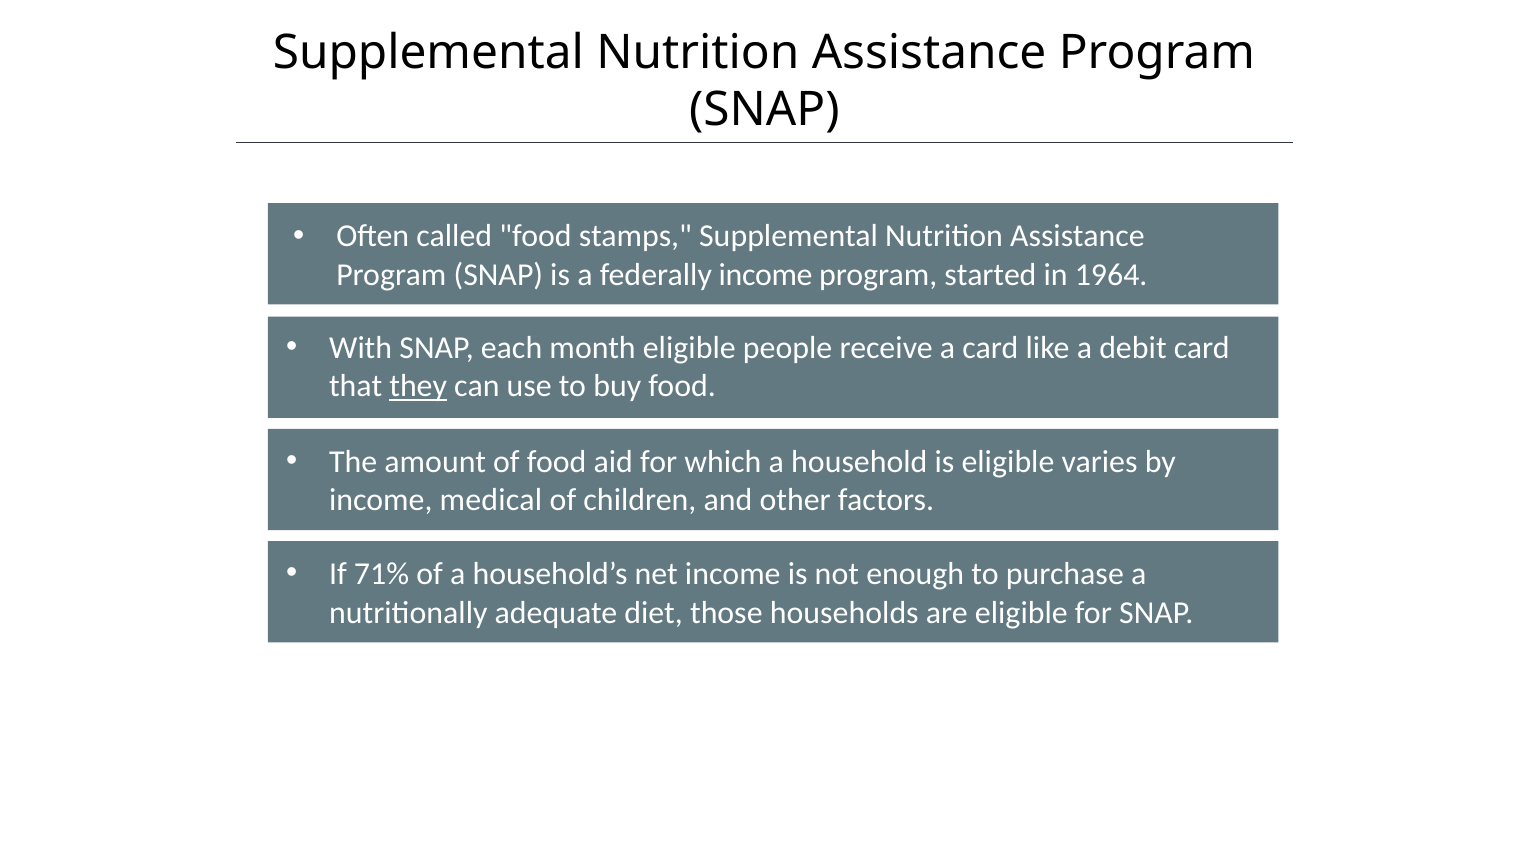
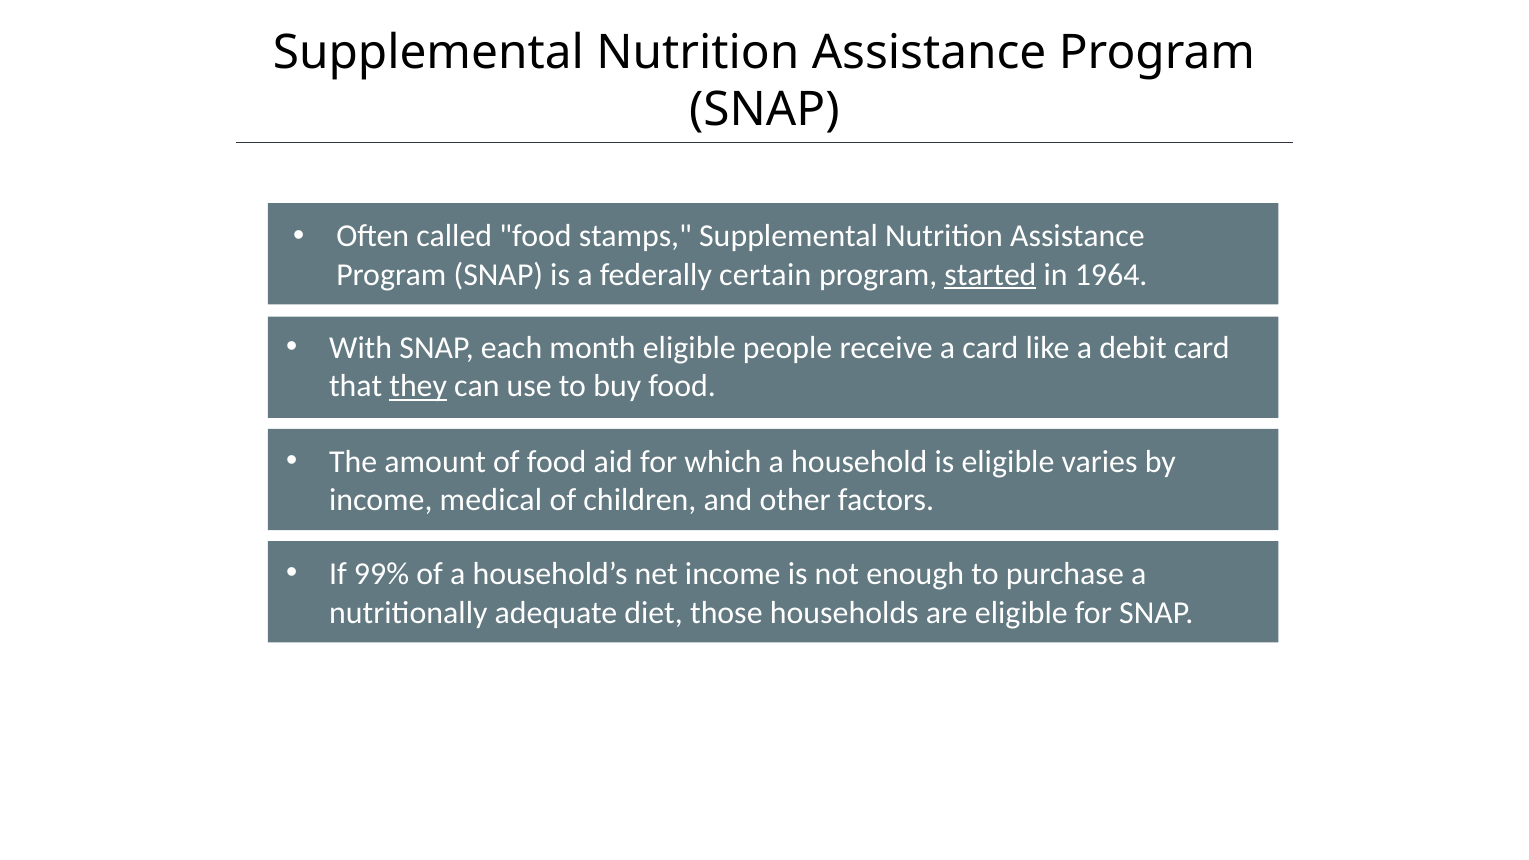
federally income: income -> certain
started underline: none -> present
71%: 71% -> 99%
